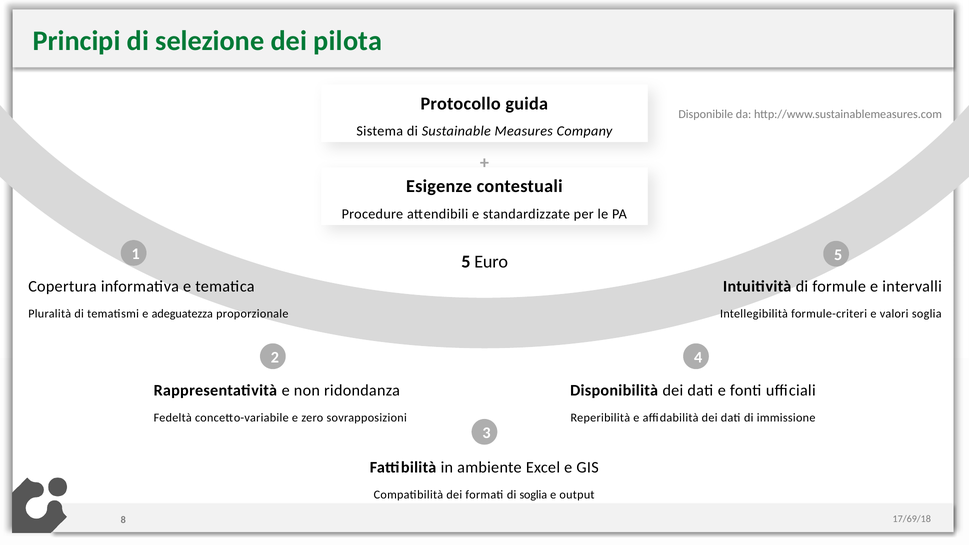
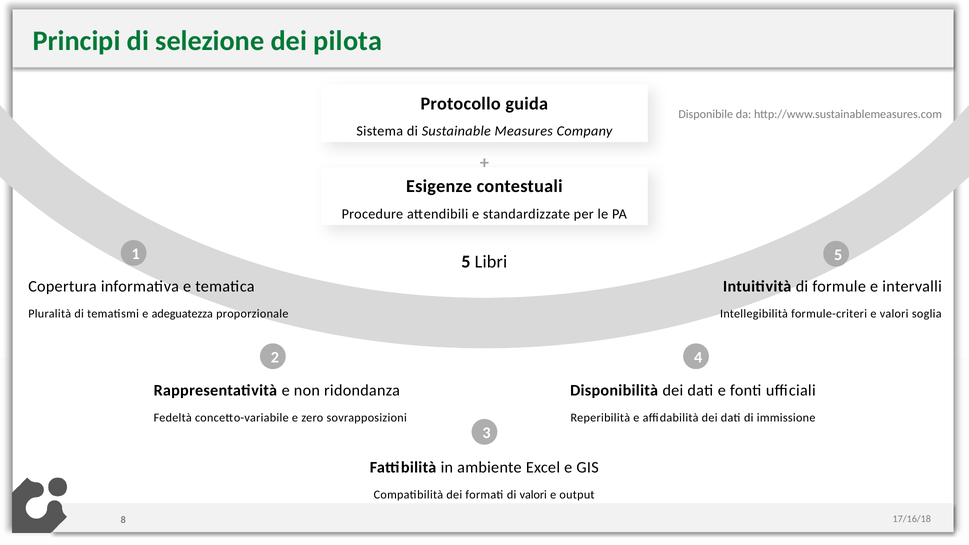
Euro: Euro -> Libri
di soglia: soglia -> valori
17/69/18: 17/69/18 -> 17/16/18
